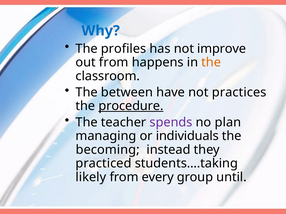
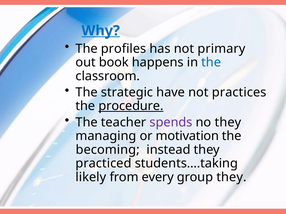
Why underline: none -> present
improve: improve -> primary
out from: from -> book
the at (211, 62) colour: orange -> blue
between: between -> strategic
no plan: plan -> they
individuals: individuals -> motivation
group until: until -> they
